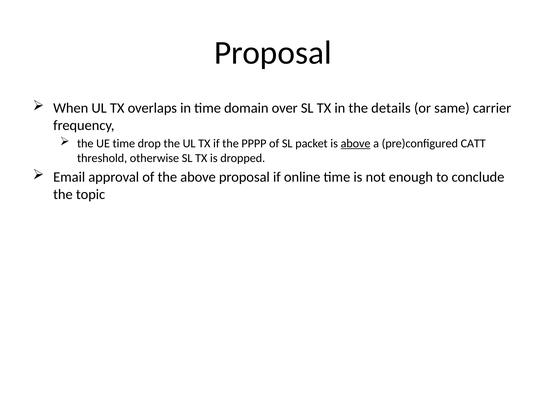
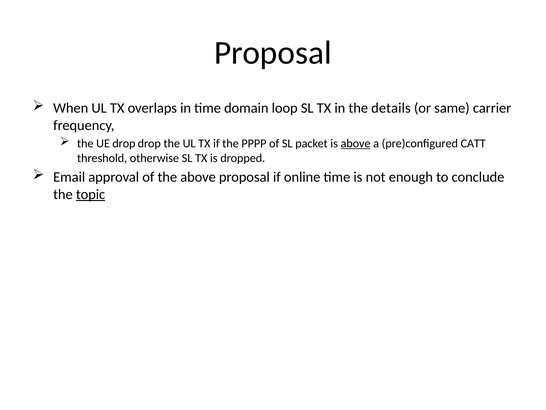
over: over -> loop
UE time: time -> drop
topic underline: none -> present
